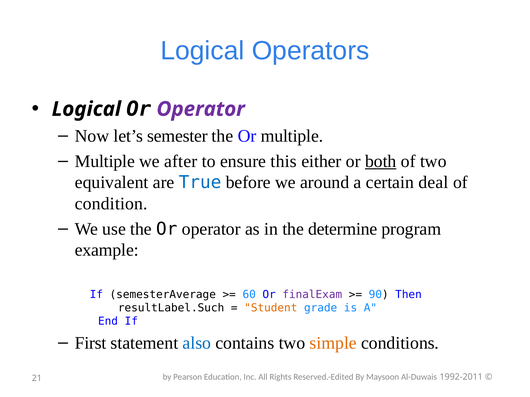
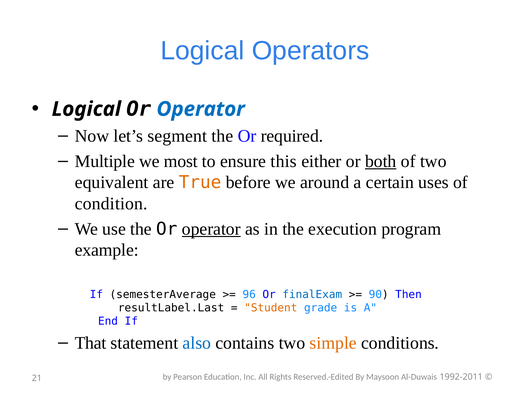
Operator at (201, 109) colour: purple -> blue
semester: semester -> segment
Or multiple: multiple -> required
after: after -> most
True colour: blue -> orange
deal: deal -> uses
operator at (211, 229) underline: none -> present
determine: determine -> execution
60: 60 -> 96
finalExam colour: purple -> blue
resultLabel.Such: resultLabel.Such -> resultLabel.Last
First: First -> That
